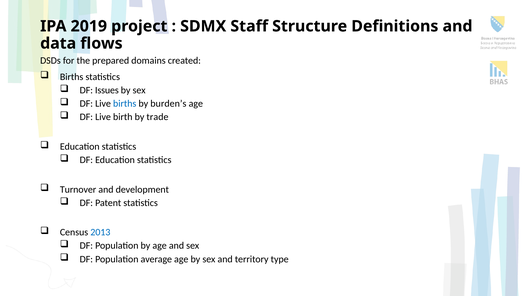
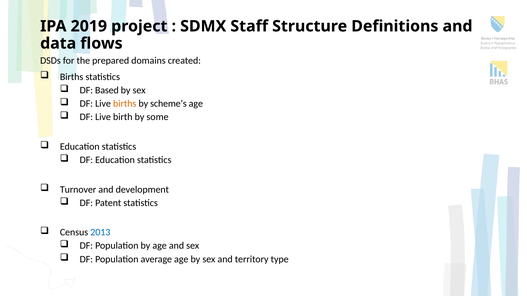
Issues: Issues -> Based
births at (125, 104) colour: blue -> orange
burden’s: burden’s -> scheme’s
trade: trade -> some
